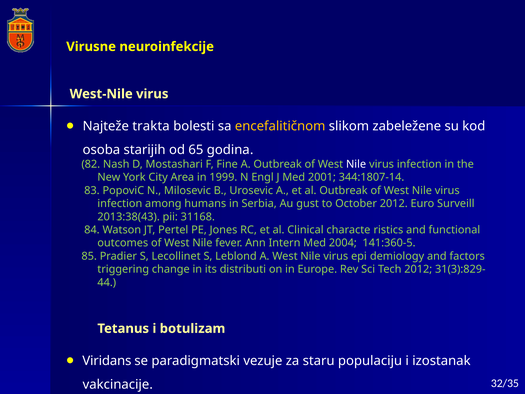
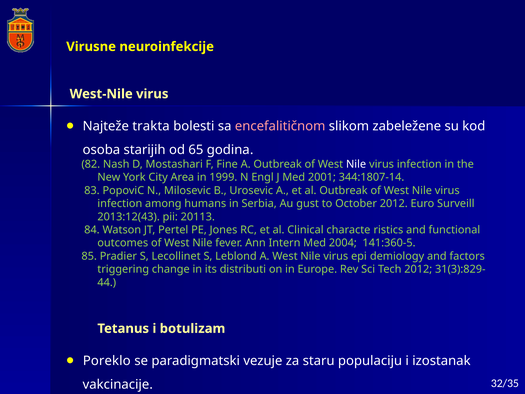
encefalitičnom colour: yellow -> pink
2013:38(43: 2013:38(43 -> 2013:12(43
31168: 31168 -> 20113
Viridans: Viridans -> Poreklo
